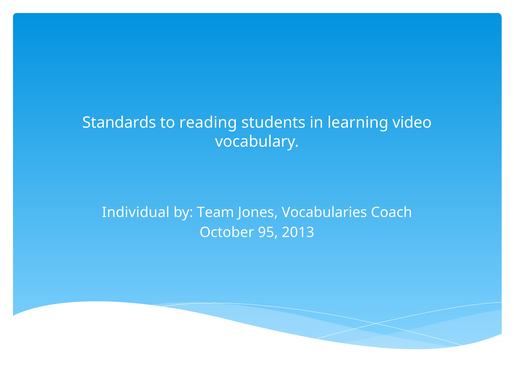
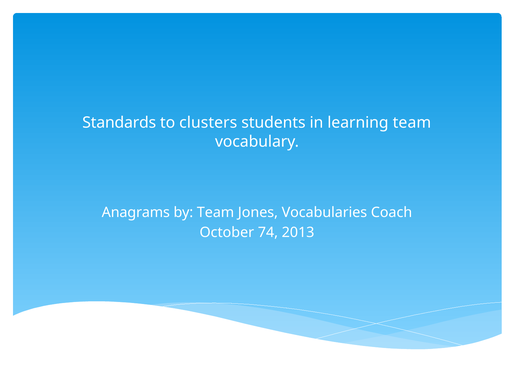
reading: reading -> clusters
learning video: video -> team
Individual: Individual -> Anagrams
95: 95 -> 74
